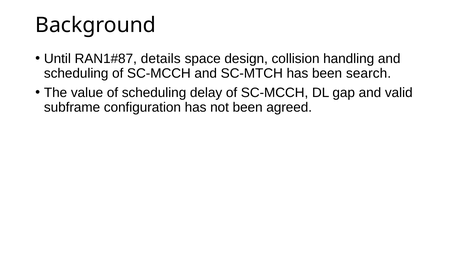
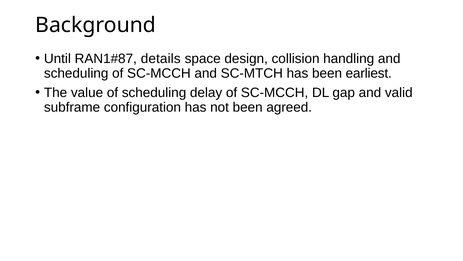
search: search -> earliest
